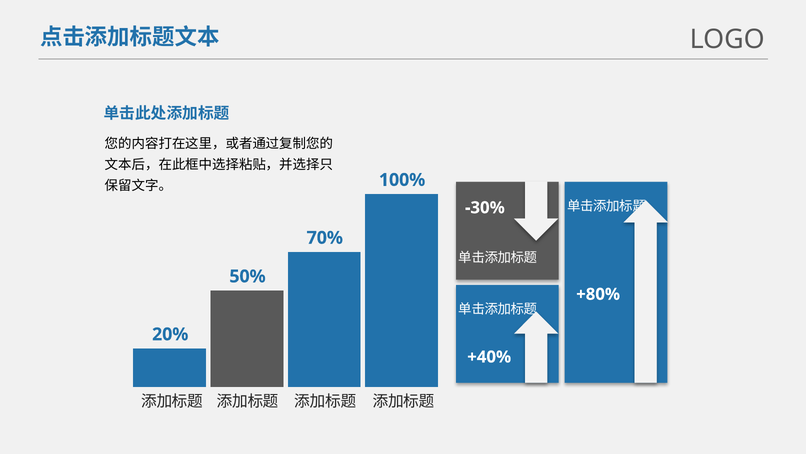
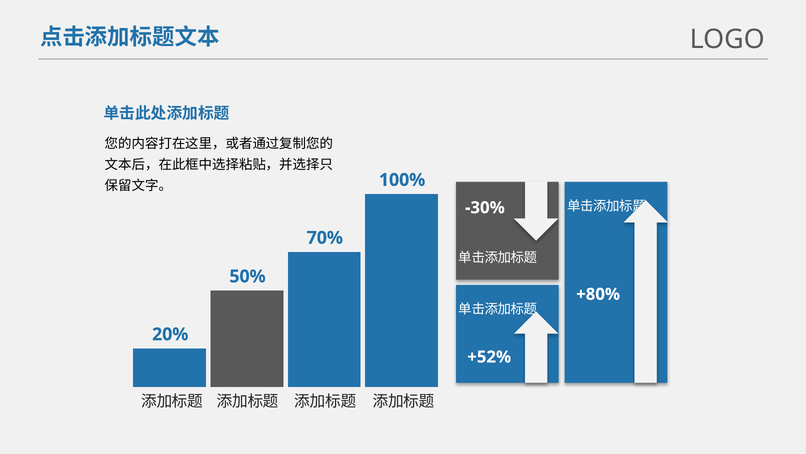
+40%: +40% -> +52%
